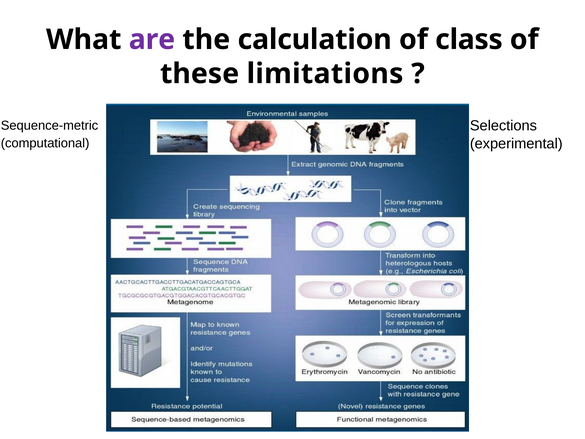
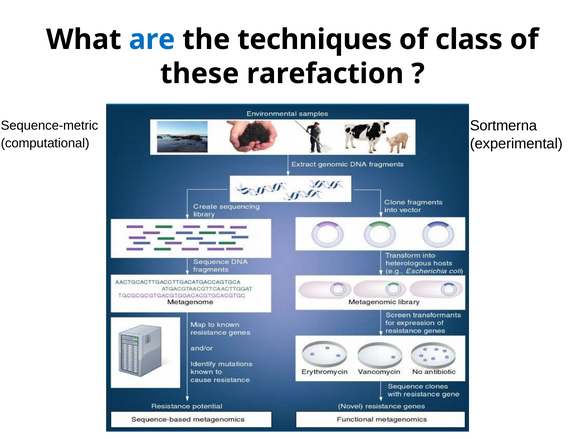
are colour: purple -> blue
calculation: calculation -> techniques
limitations: limitations -> rarefaction
Selections: Selections -> Sortmerna
